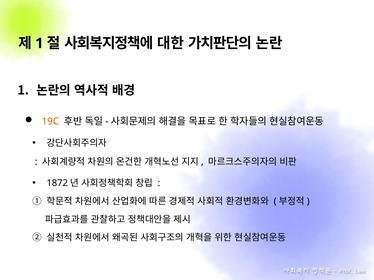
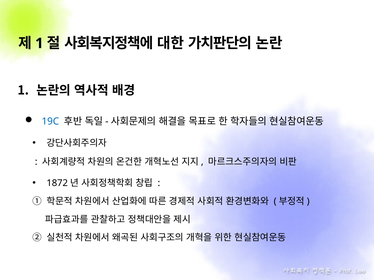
19C colour: orange -> blue
